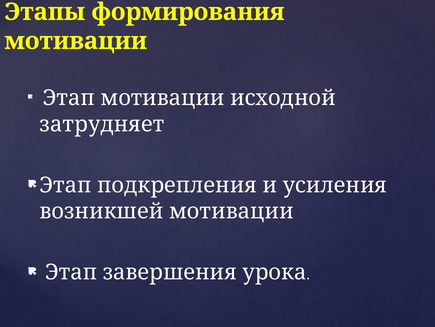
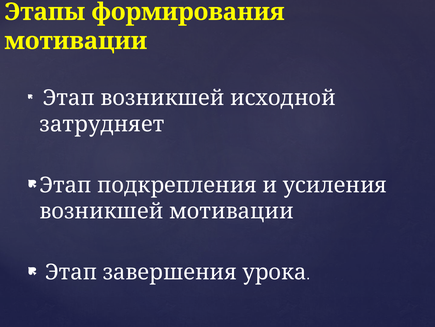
Этап мотивации: мотивации -> возникшей
